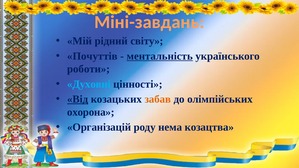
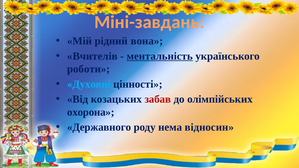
світу: світу -> вона
Почуттів: Почуттів -> Вчителів
Від underline: present -> none
забав colour: orange -> red
Організацій: Організацій -> Державного
козацтва: козацтва -> відносин
